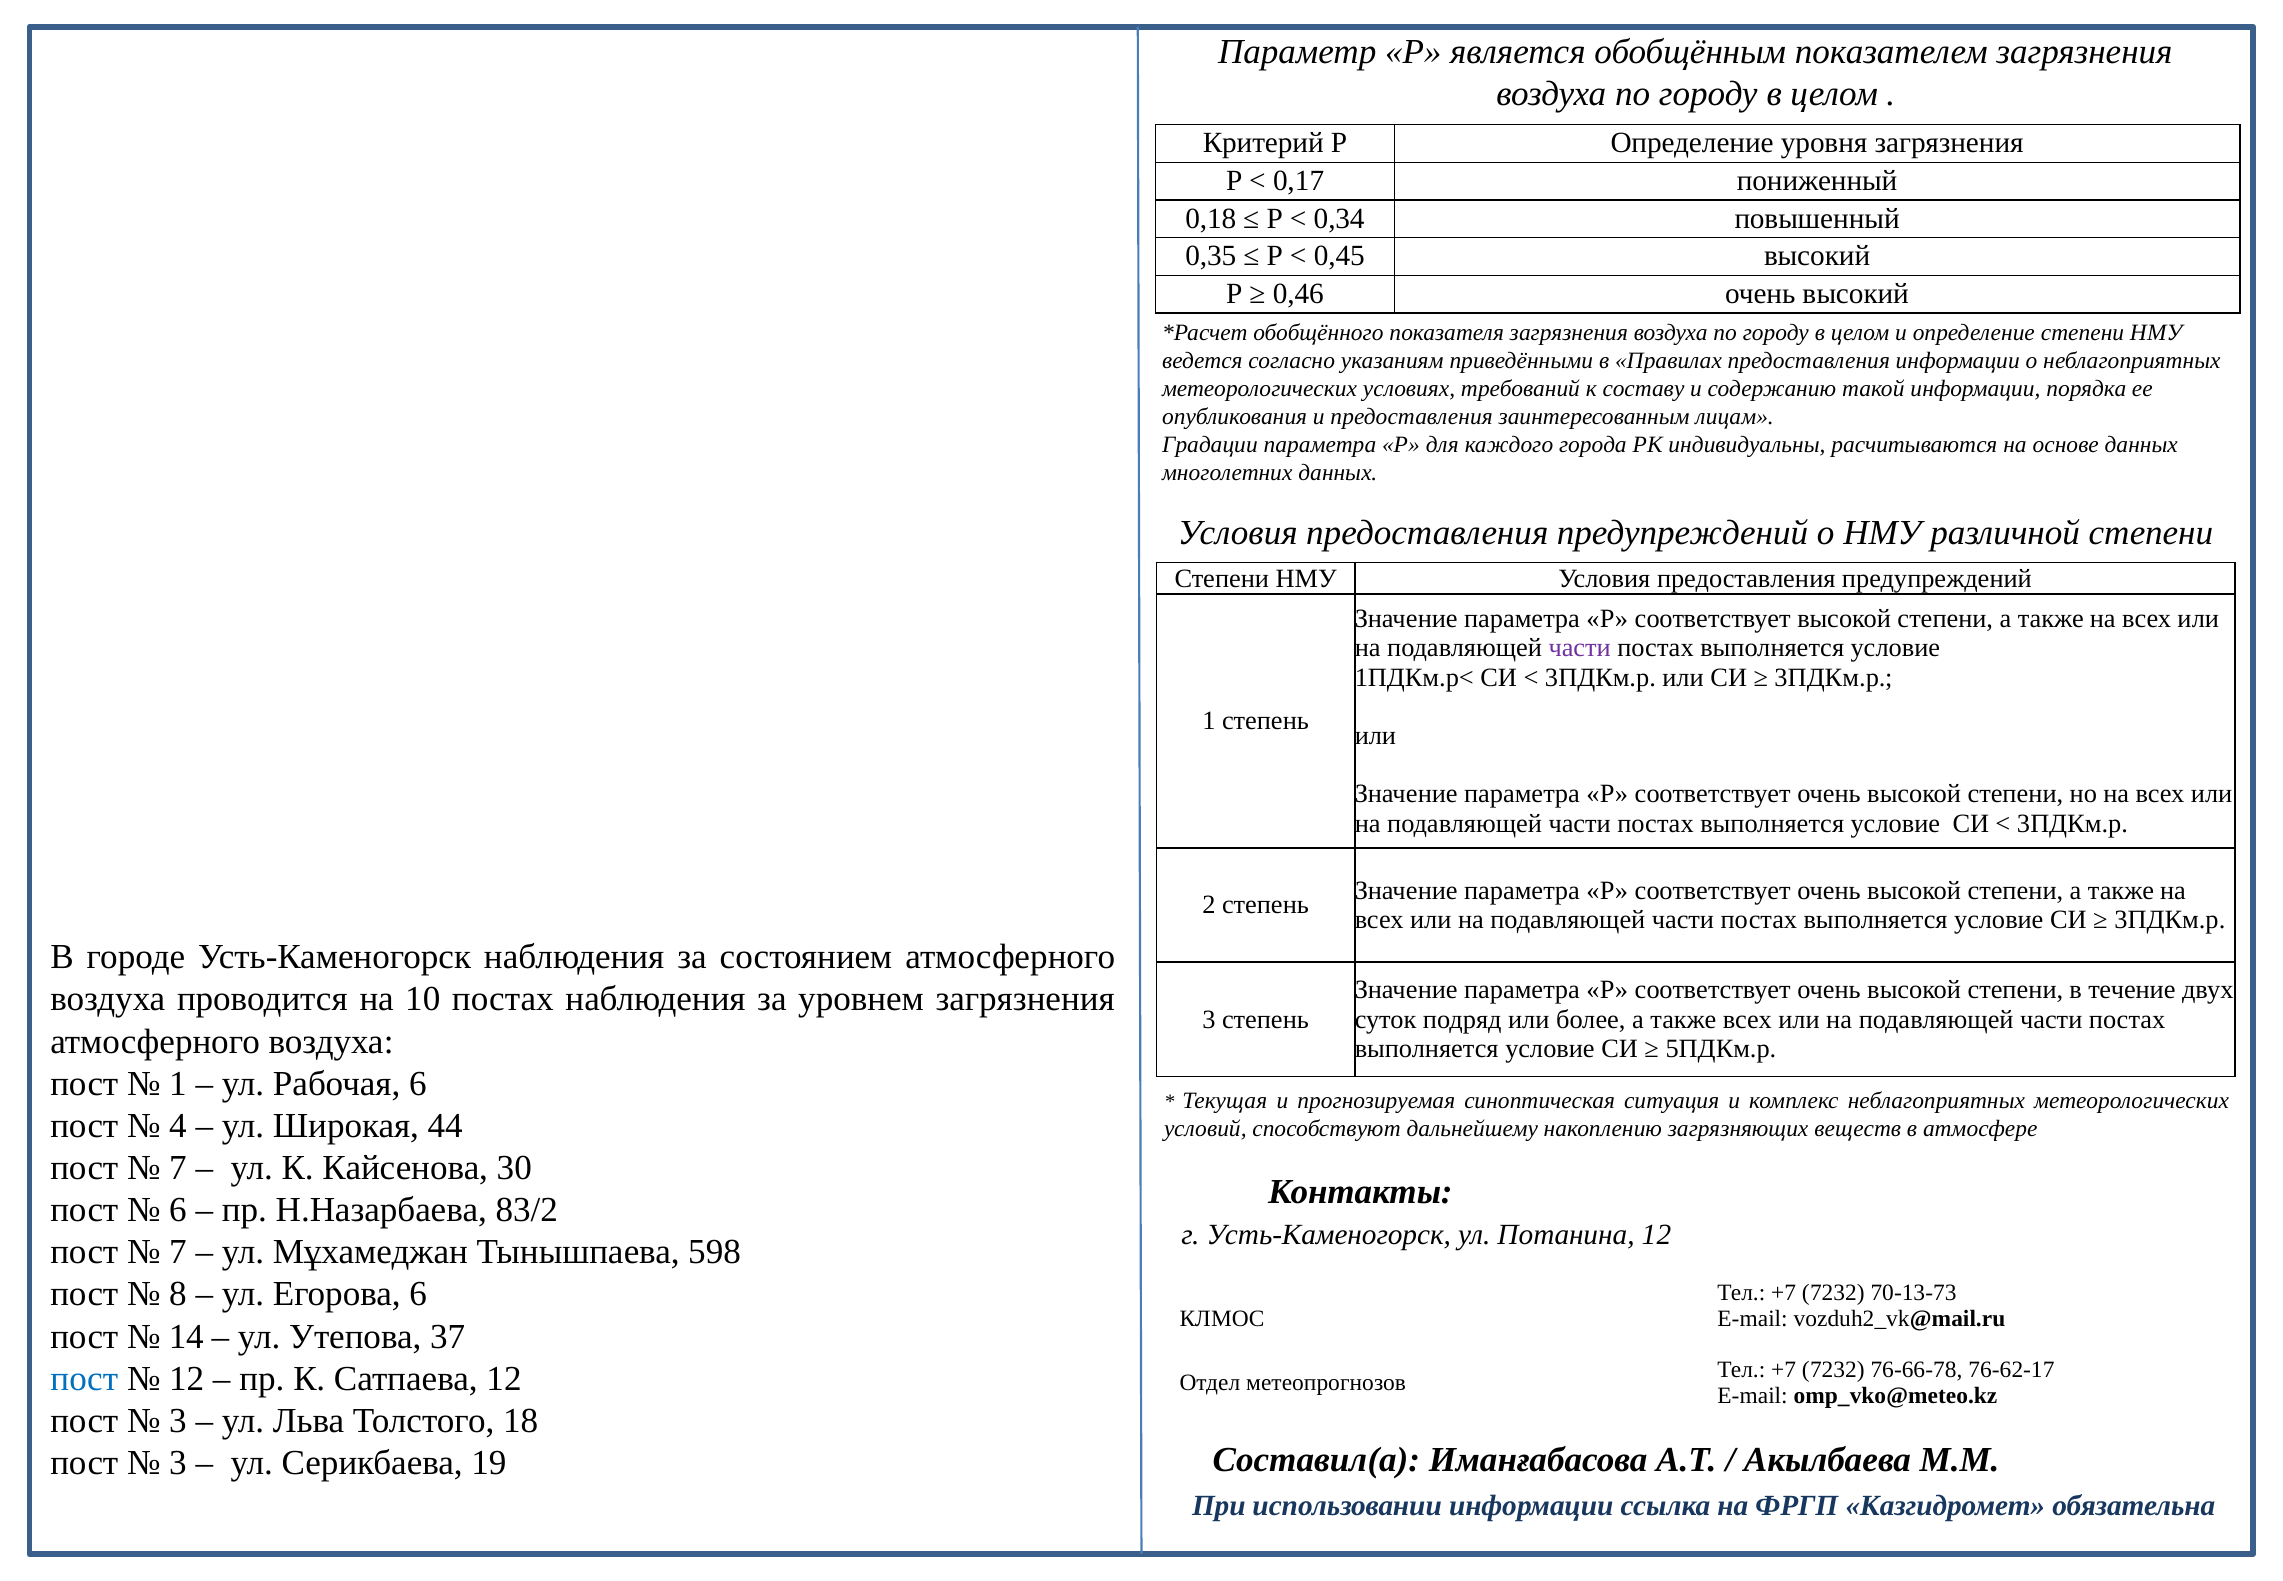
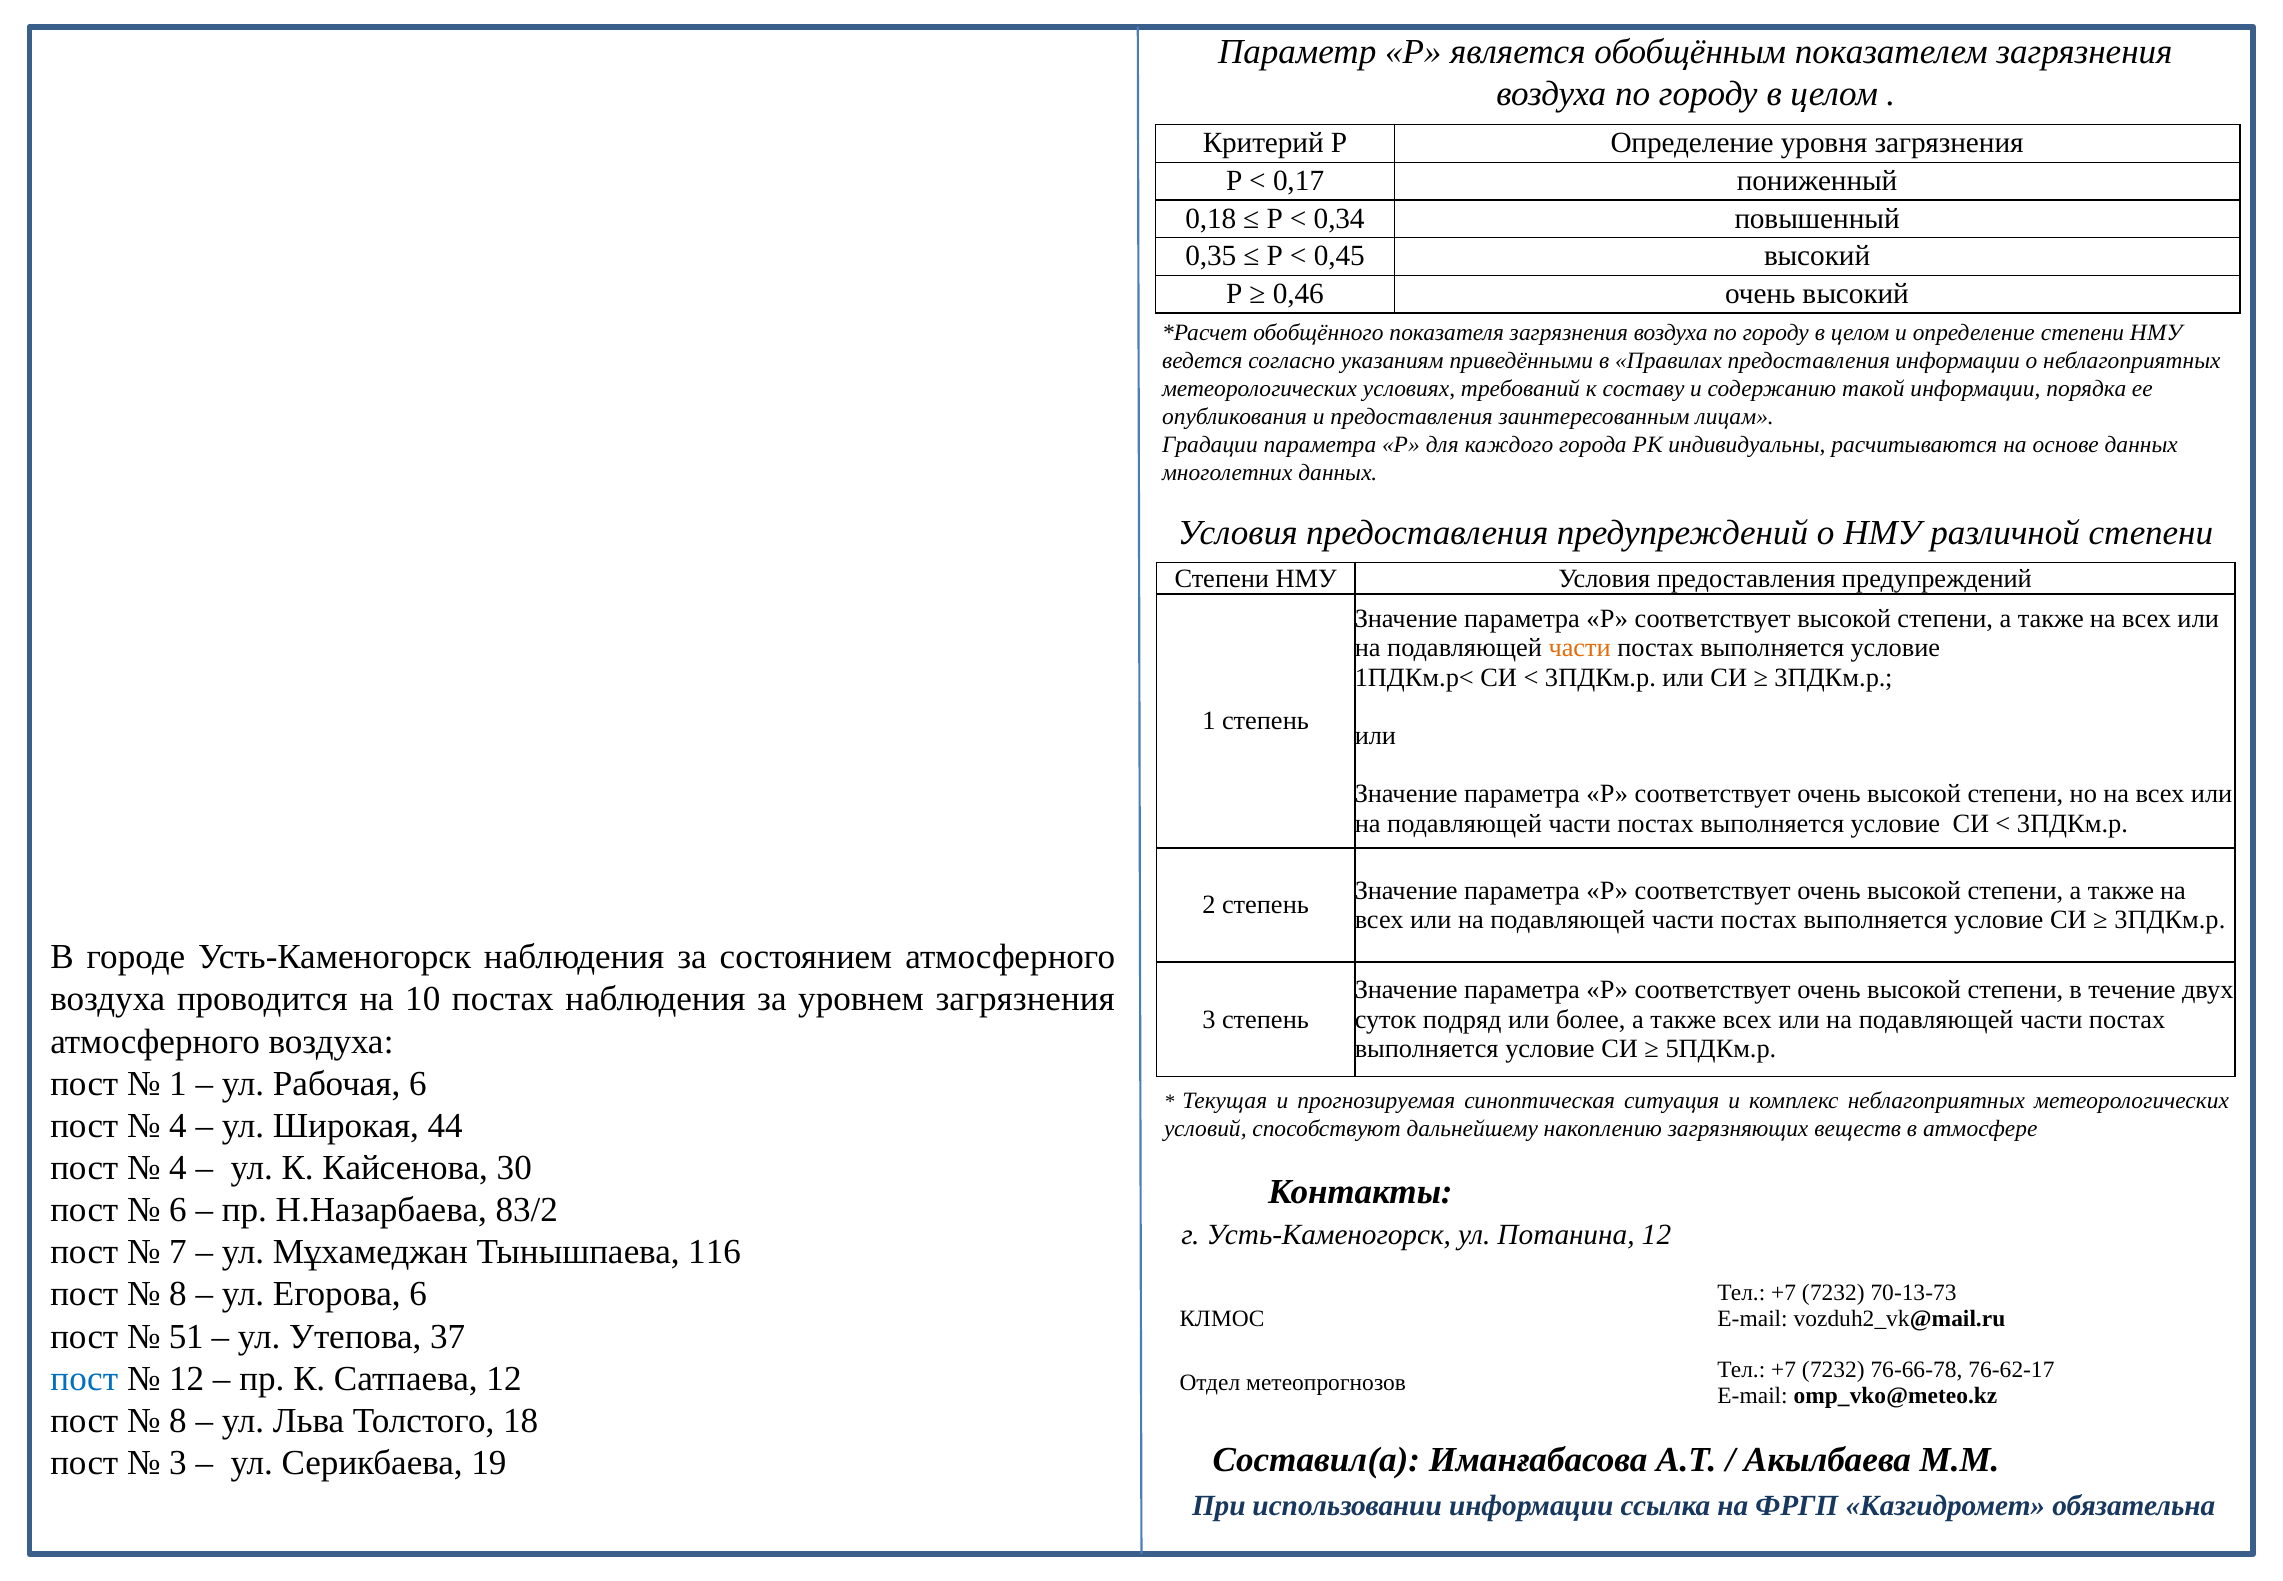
части at (1580, 648) colour: purple -> orange
7 at (178, 1168): 7 -> 4
598: 598 -> 116
14: 14 -> 51
3 at (178, 1420): 3 -> 8
